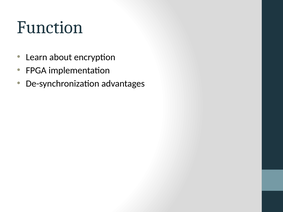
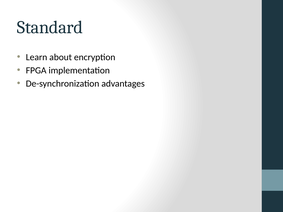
Function: Function -> Standard
